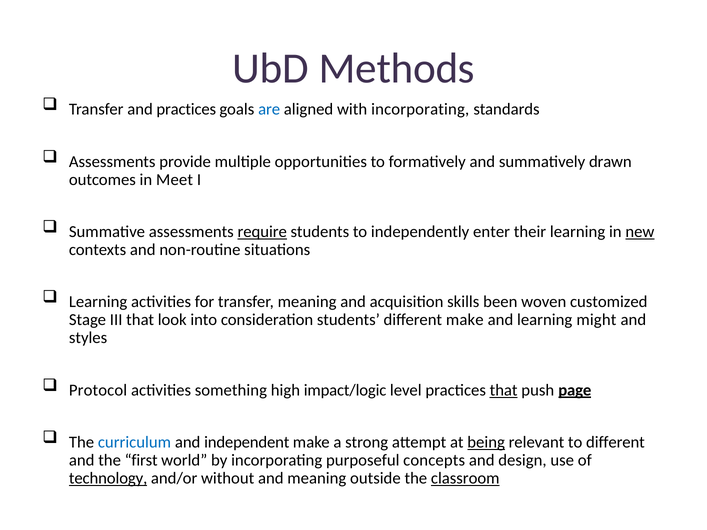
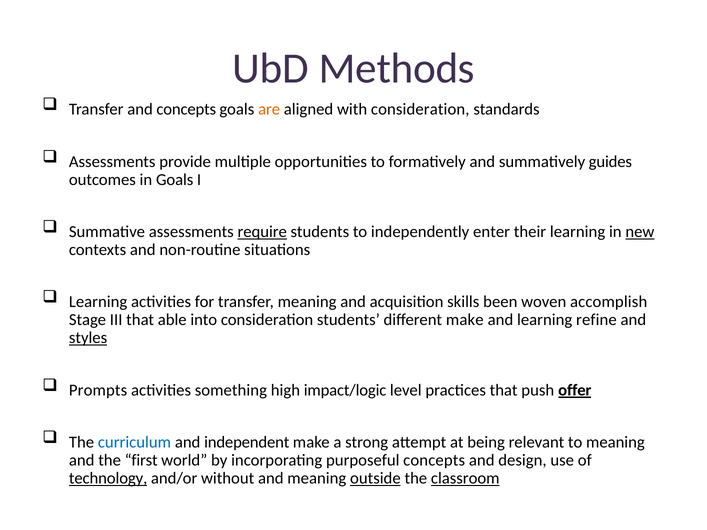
and practices: practices -> concepts
are colour: blue -> orange
with incorporating: incorporating -> consideration
drawn: drawn -> guides
in Meet: Meet -> Goals
customized: customized -> accomplish
look: look -> able
might: might -> refine
styles underline: none -> present
Protocol: Protocol -> Prompts
that at (504, 390) underline: present -> none
page: page -> offer
being underline: present -> none
to different: different -> meaning
outside underline: none -> present
